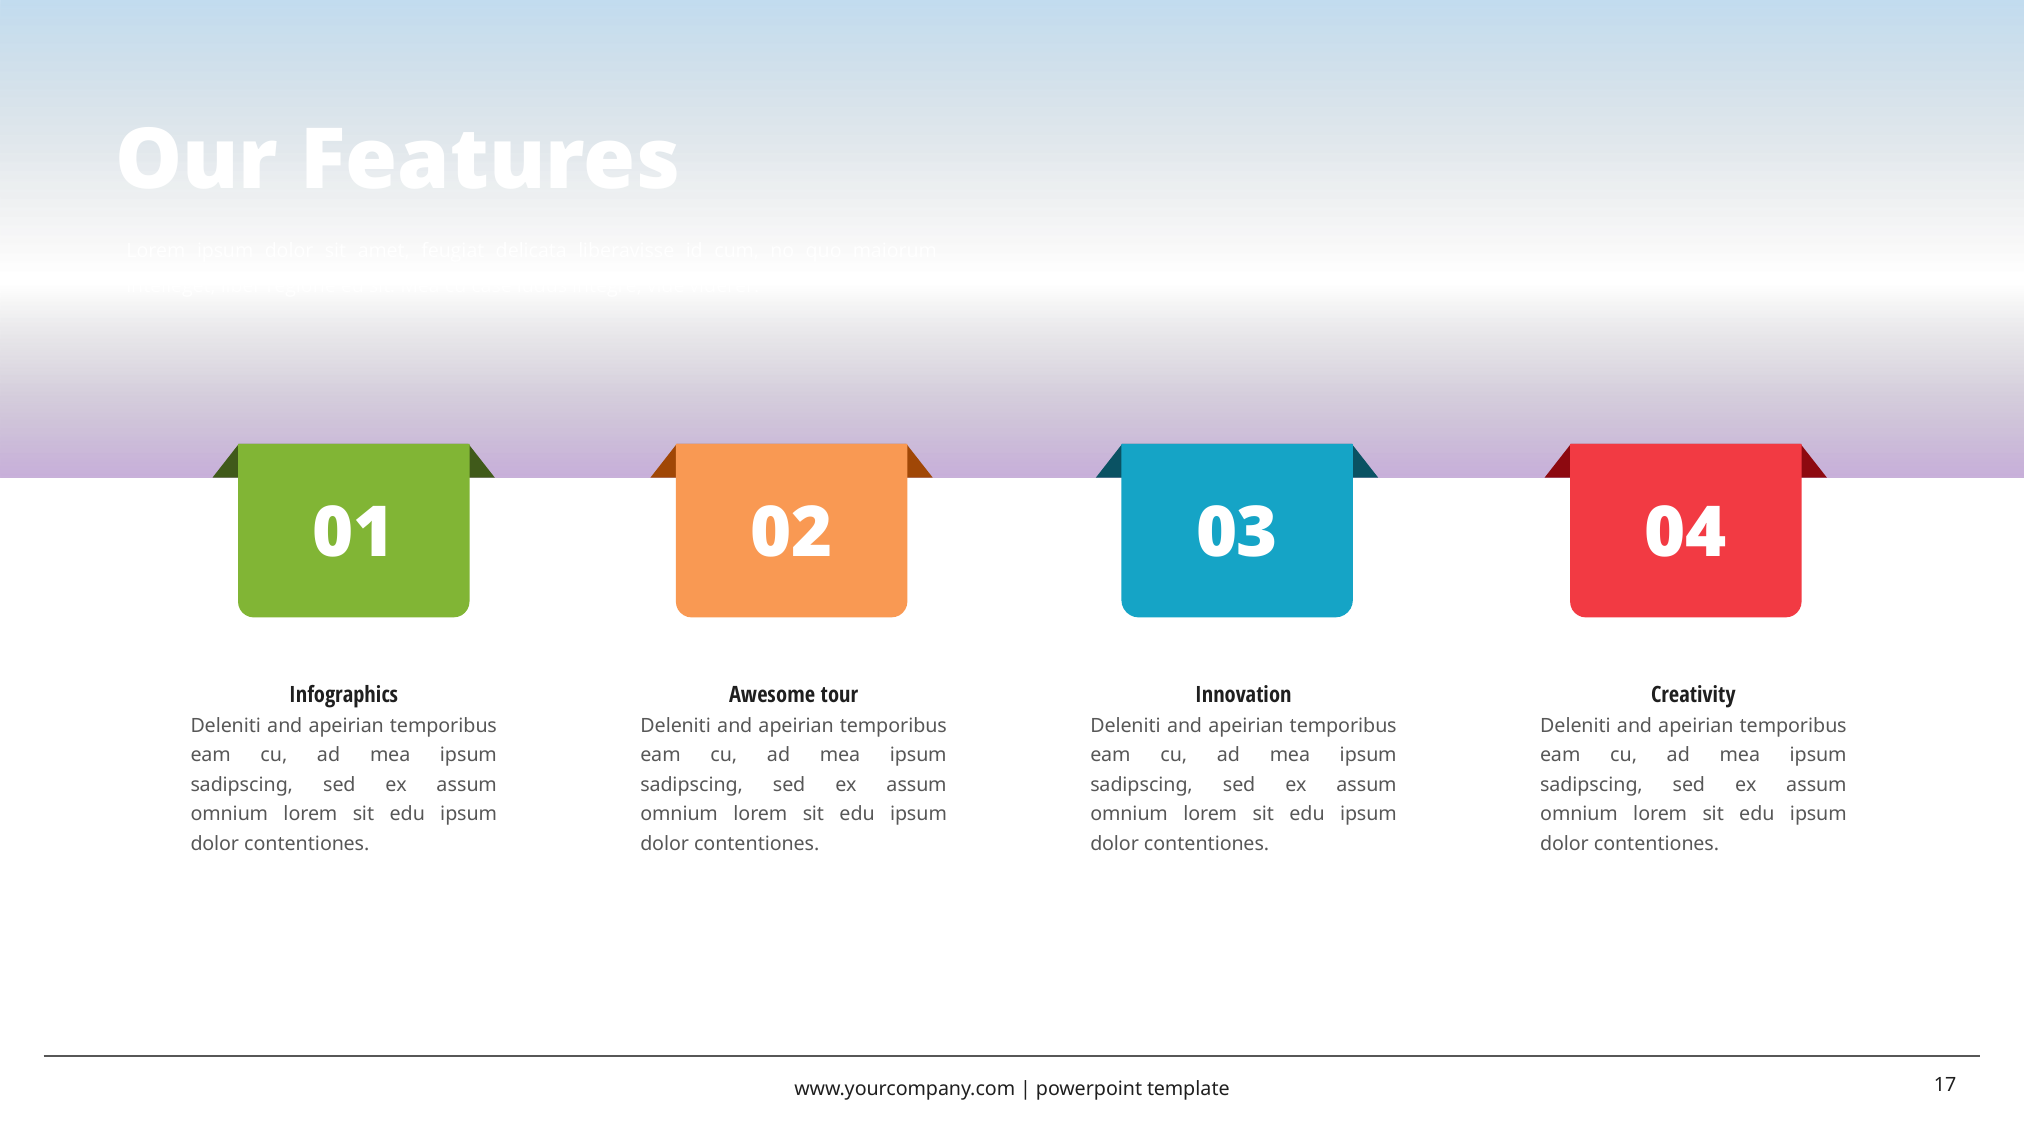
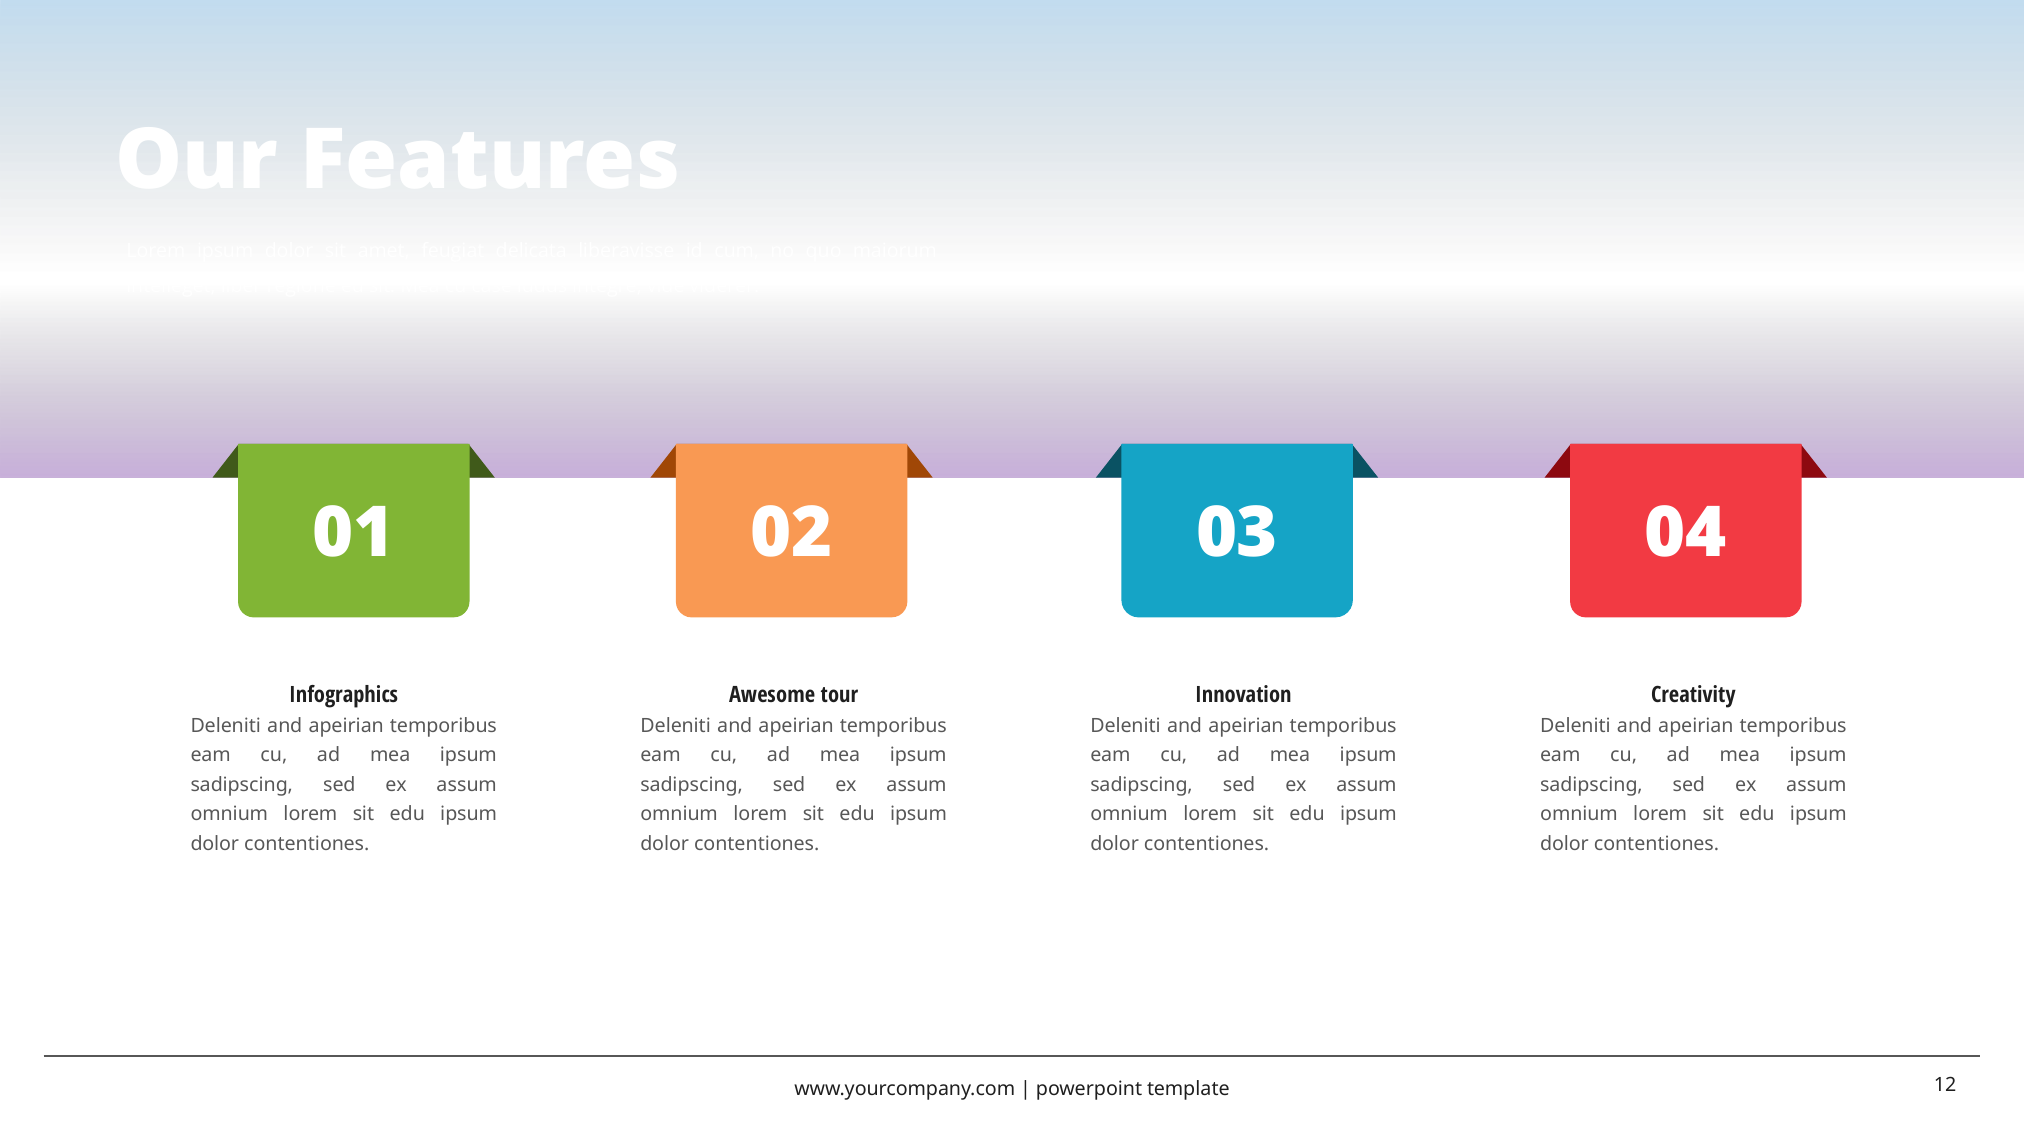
17: 17 -> 12
